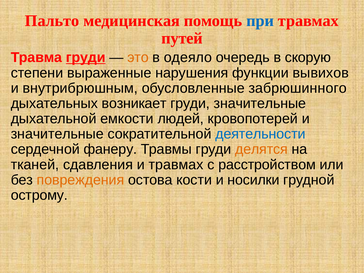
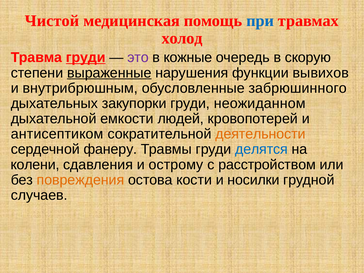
Пальто: Пальто -> Чистой
путей: путей -> холод
это colour: orange -> purple
одеяло: одеяло -> кожные
выраженные underline: none -> present
возникает: возникает -> закупорки
груди значительные: значительные -> неожиданном
значительные at (57, 134): значительные -> антисептиком
деятельности colour: blue -> orange
делятся colour: orange -> blue
тканей: тканей -> колени
и травмах: травмах -> острому
острому: острому -> случаев
